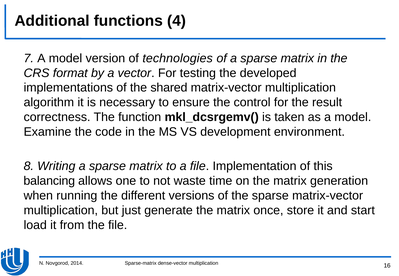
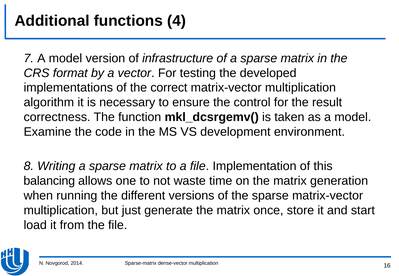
technologies: technologies -> infrastructure
shared: shared -> correct
